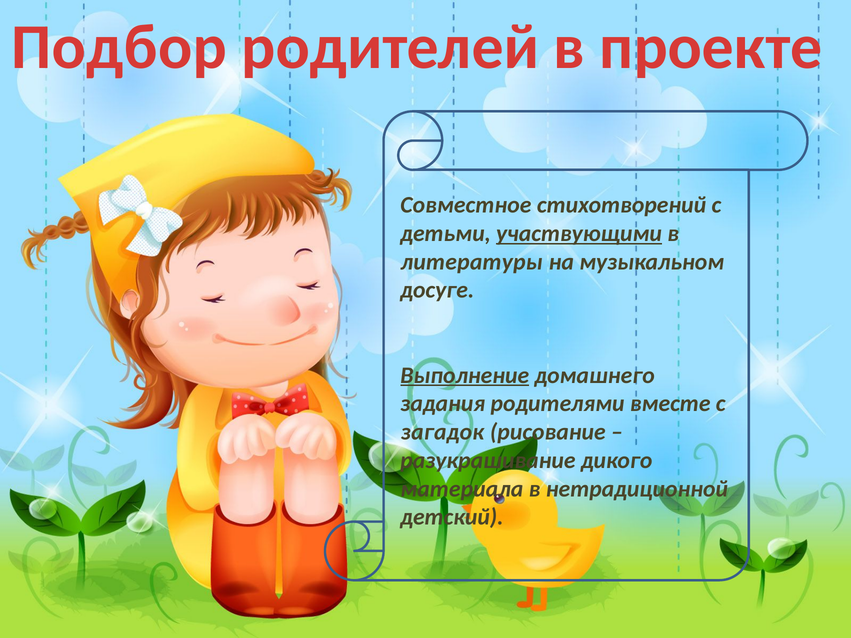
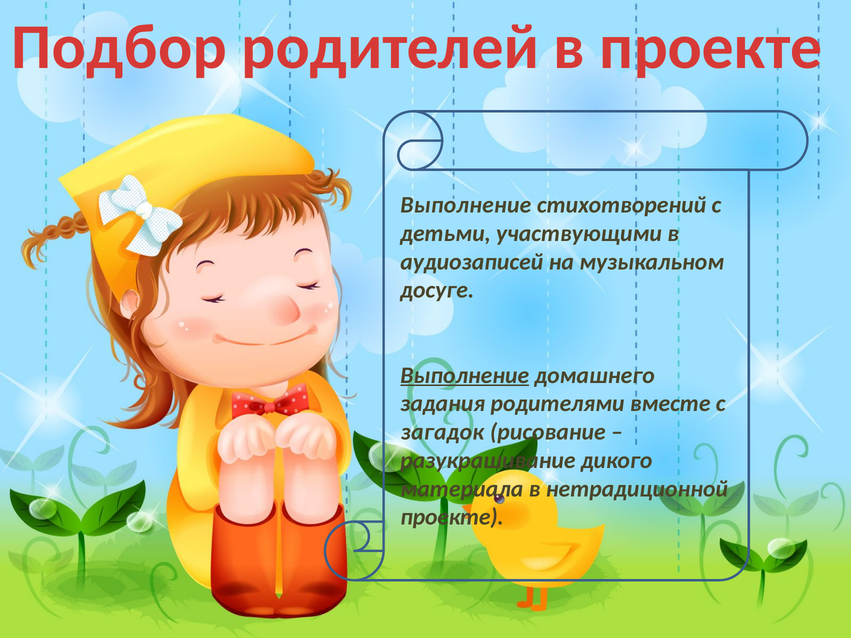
Совместное at (466, 205): Совместное -> Выполнение
участвующими underline: present -> none
литературы: литературы -> аудиозаписей
детский at (452, 517): детский -> проекте
